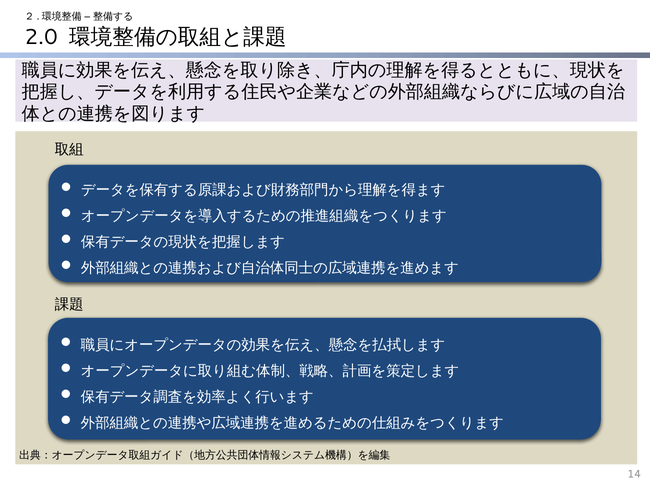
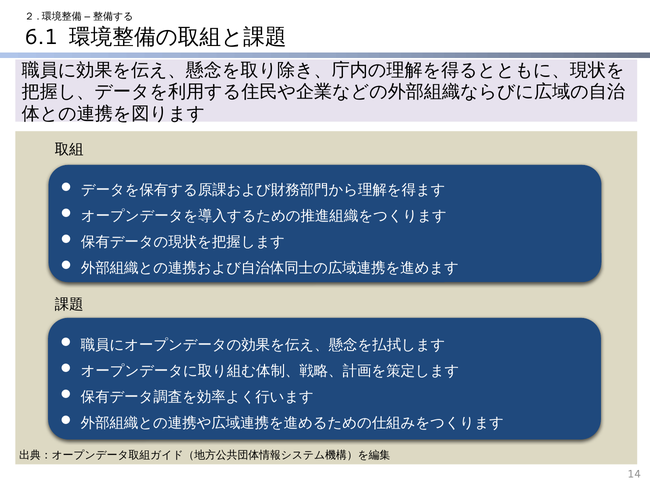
2.0: 2.0 -> 6.1
